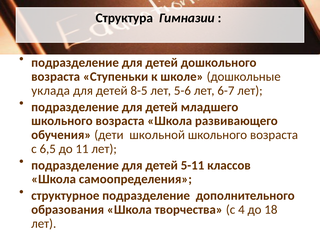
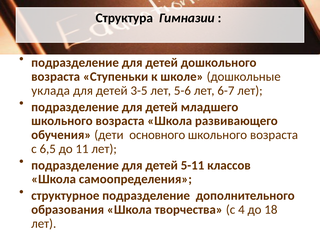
8-5: 8-5 -> 3-5
школьной: школьной -> основного
